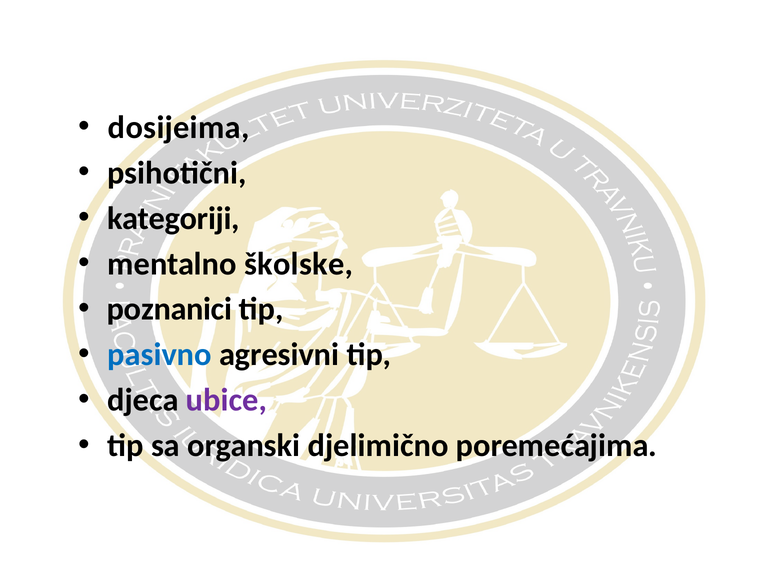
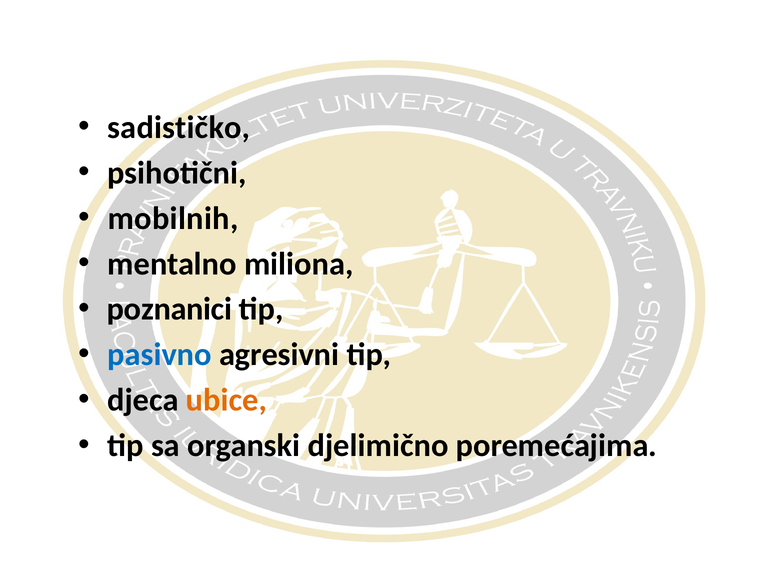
dosijeima: dosijeima -> sadističko
kategoriji: kategoriji -> mobilnih
školske: školske -> miliona
ubice colour: purple -> orange
